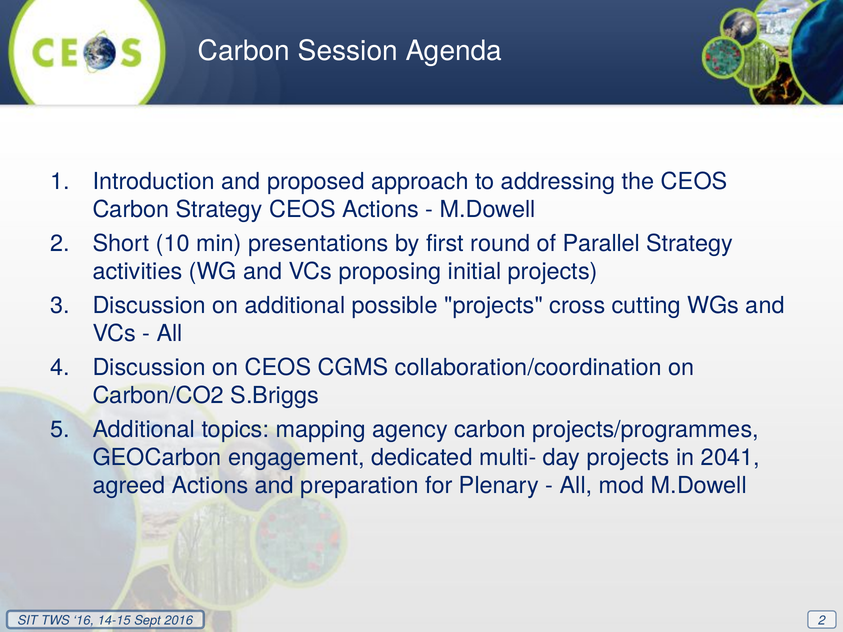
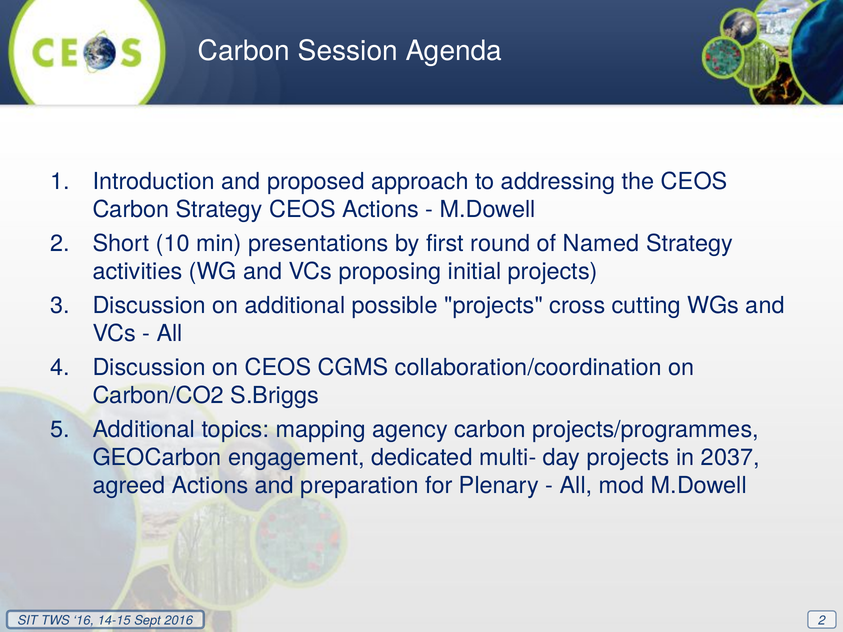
Parallel: Parallel -> Named
2041: 2041 -> 2037
